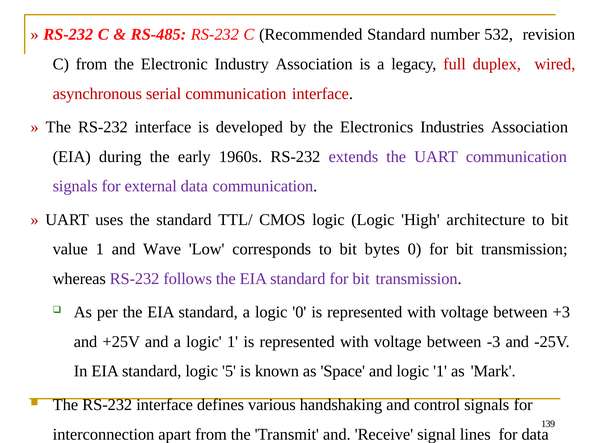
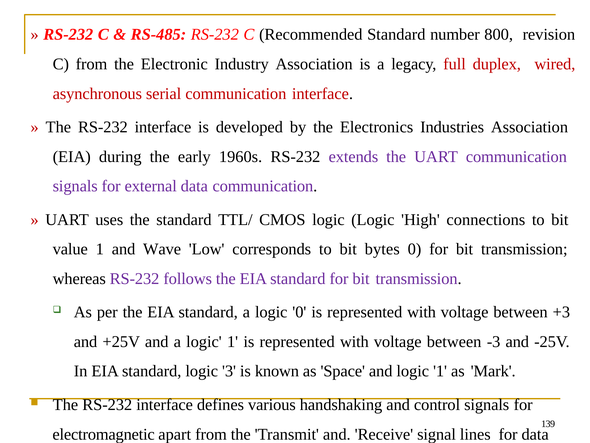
532: 532 -> 800
architecture: architecture -> connections
5: 5 -> 3
interconnection: interconnection -> electromagnetic
